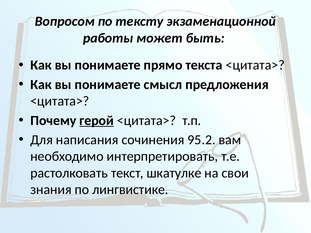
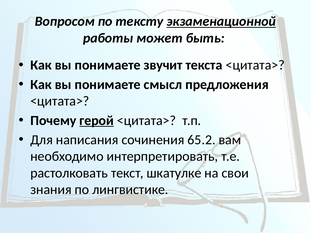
экзаменационной underline: none -> present
прямо: прямо -> звучит
95.2: 95.2 -> 65.2
